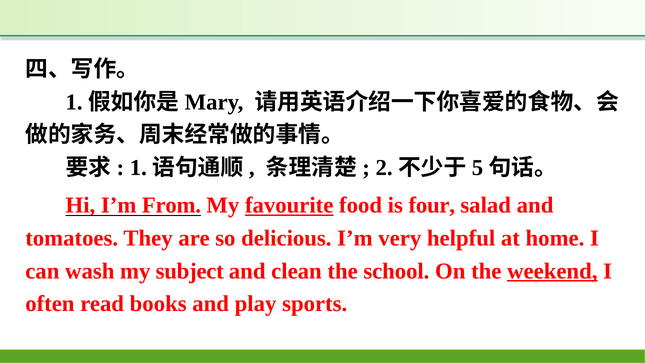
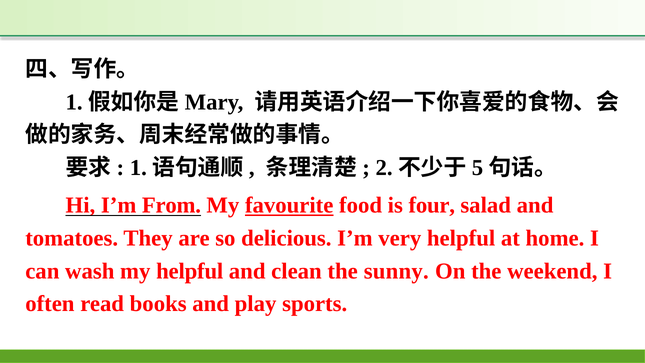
my subject: subject -> helpful
school: school -> sunny
weekend underline: present -> none
